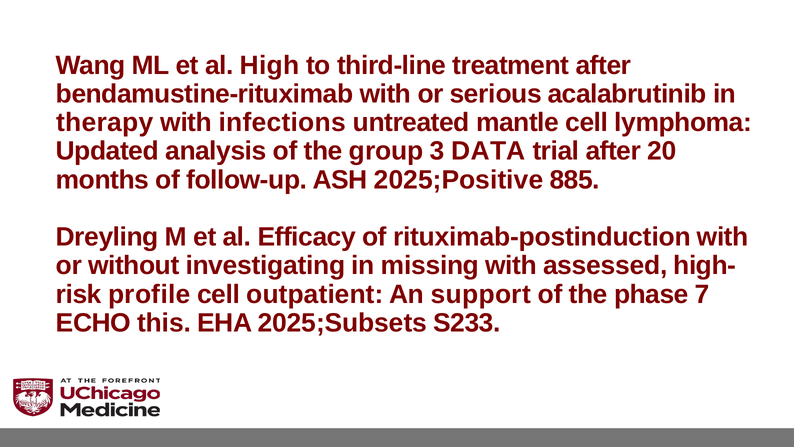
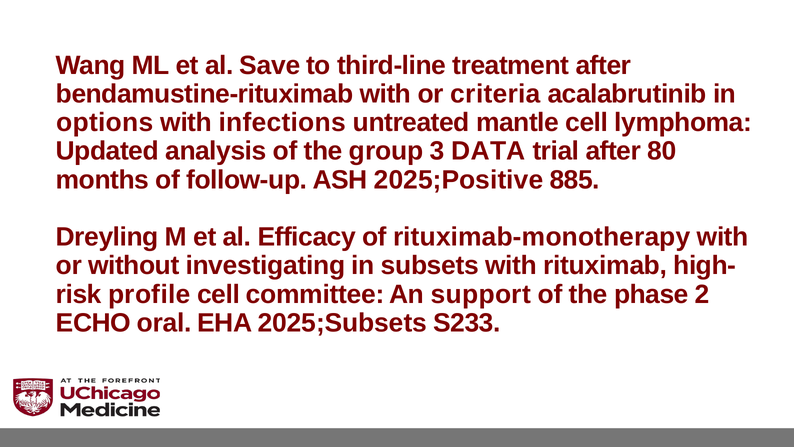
High: High -> Save
serious: serious -> criteria
therapy: therapy -> options
20: 20 -> 80
rituximab-postinduction: rituximab-postinduction -> rituximab-monotherapy
missing: missing -> subsets
assessed: assessed -> rituximab
outpatient: outpatient -> committee
7: 7 -> 2
this: this -> oral
